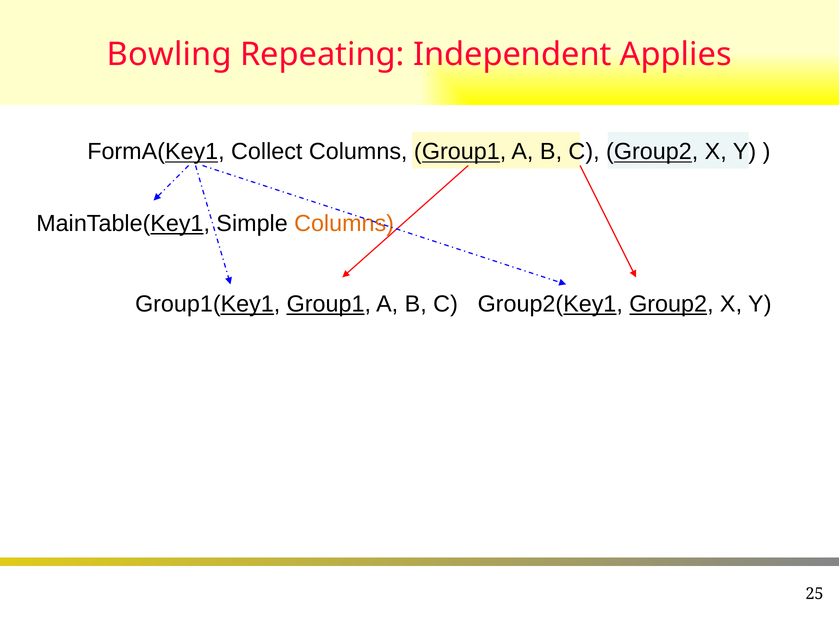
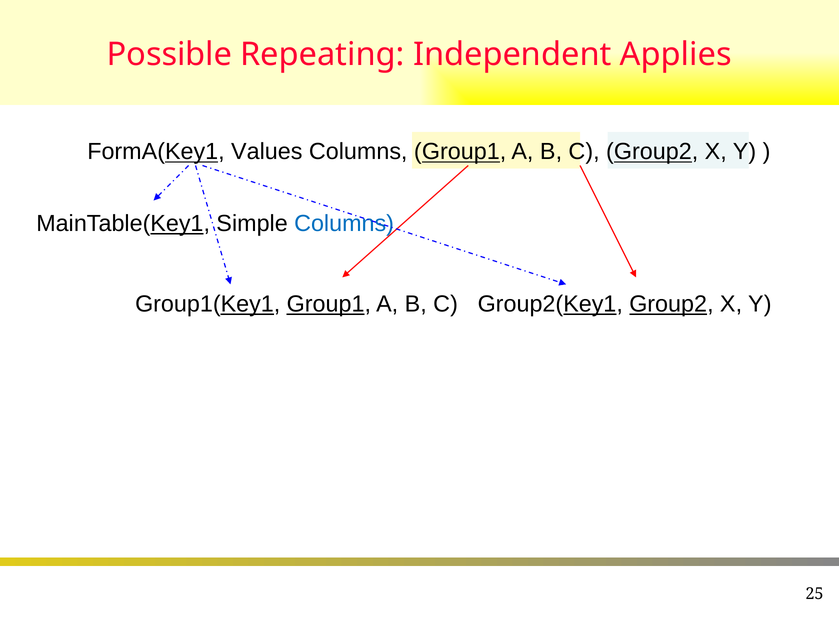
Bowling: Bowling -> Possible
Collect: Collect -> Values
Columns at (344, 224) colour: orange -> blue
